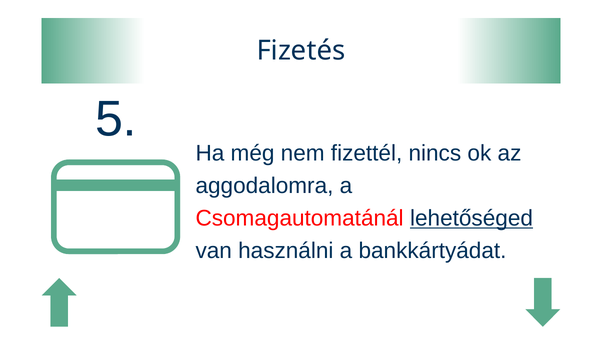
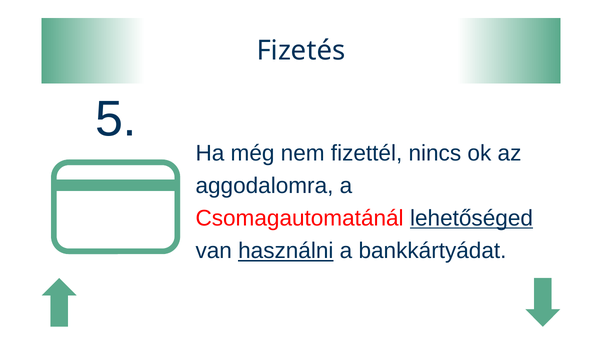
használni underline: none -> present
